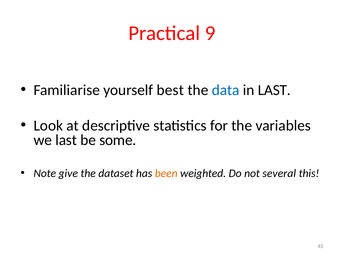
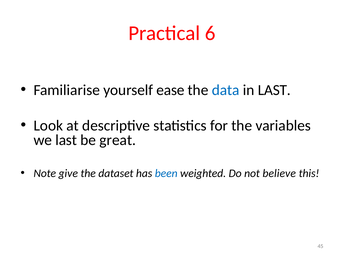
9: 9 -> 6
best: best -> ease
some: some -> great
been colour: orange -> blue
several: several -> believe
